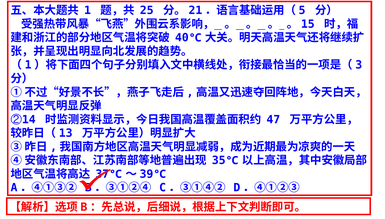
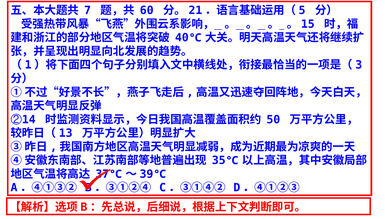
1: 1 -> 7
25: 25 -> 60
47: 47 -> 50
